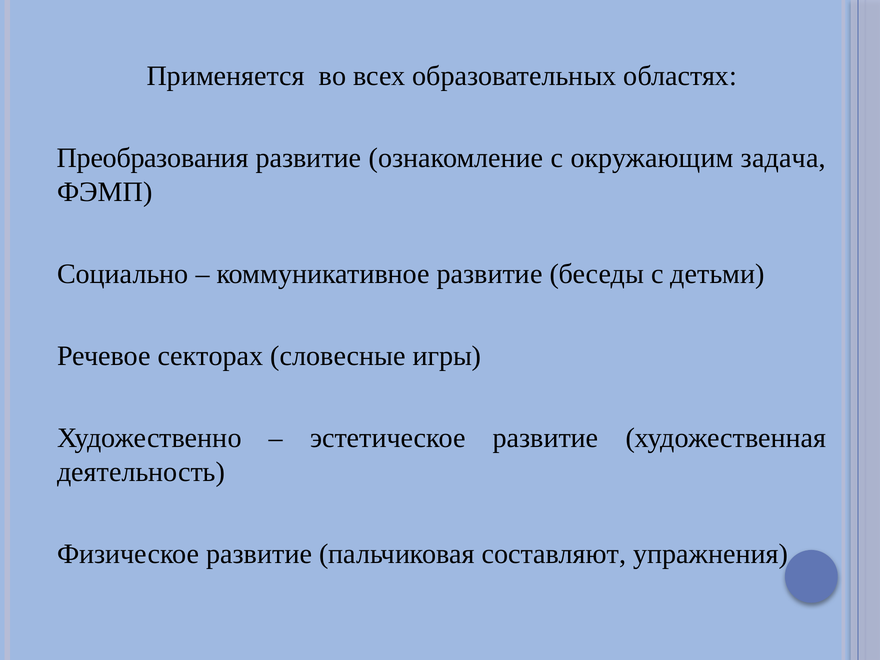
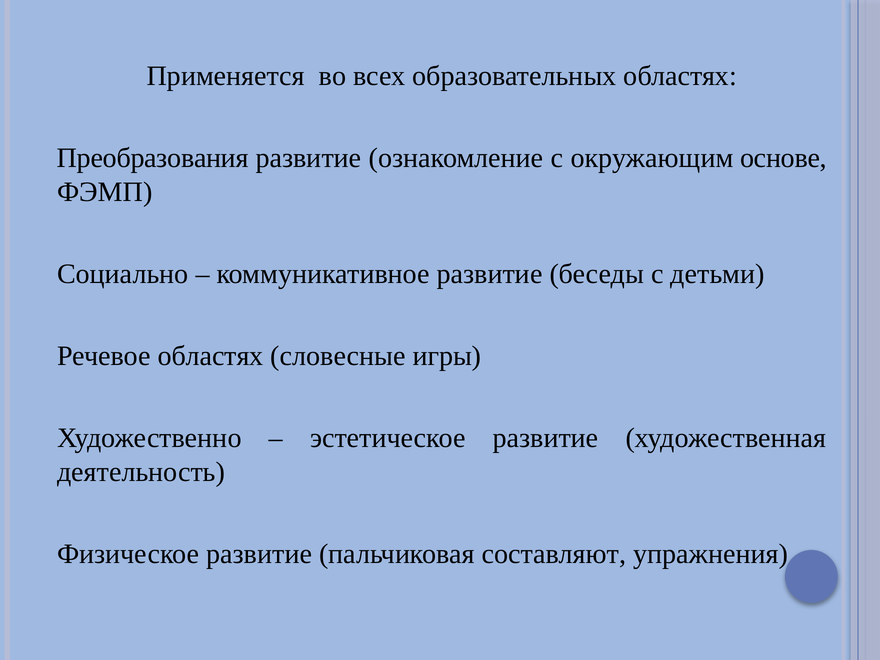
задача: задача -> основе
Речевое секторах: секторах -> областях
